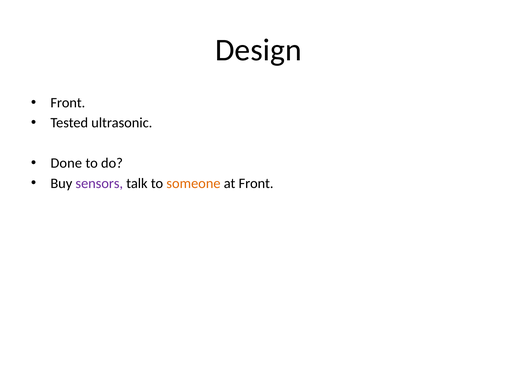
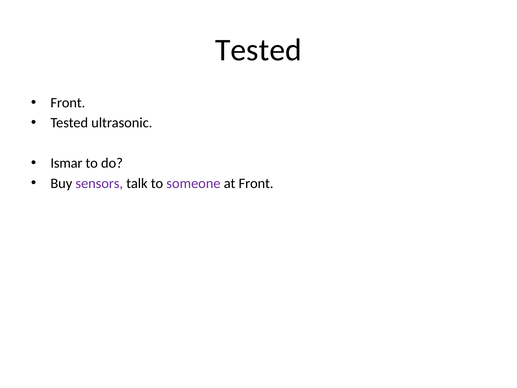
Design at (258, 50): Design -> Tested
Done: Done -> Ismar
someone colour: orange -> purple
